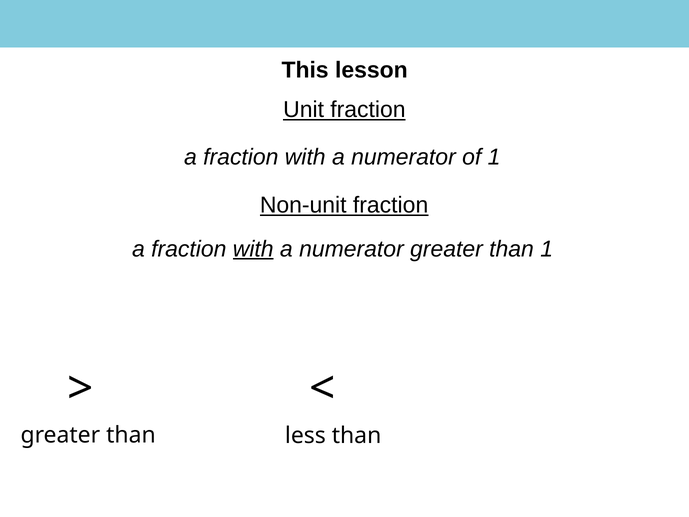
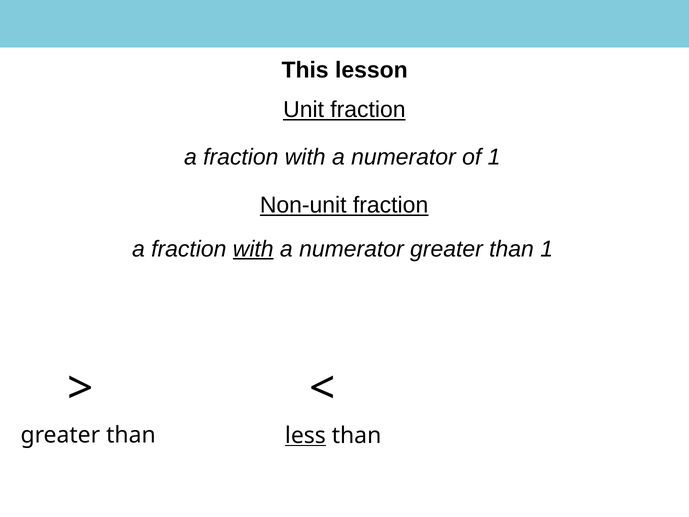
less underline: none -> present
